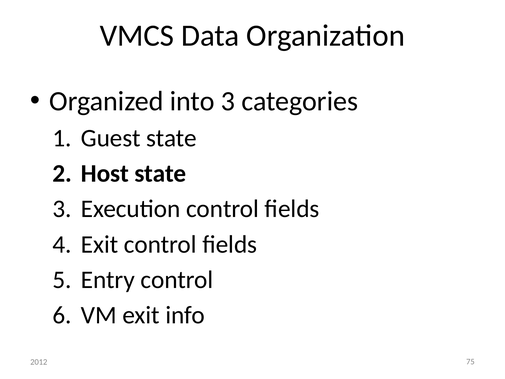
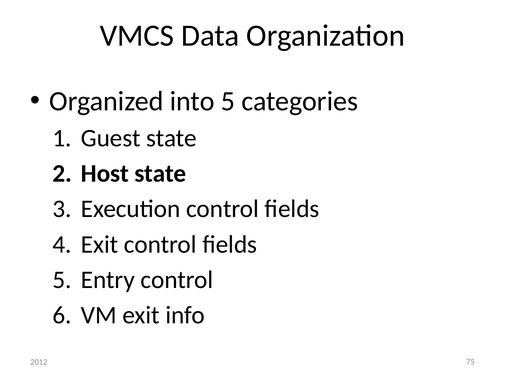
into 3: 3 -> 5
